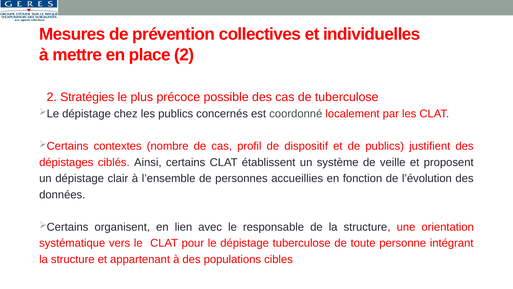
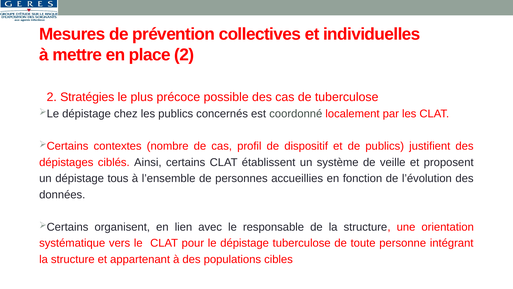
clair: clair -> tous
